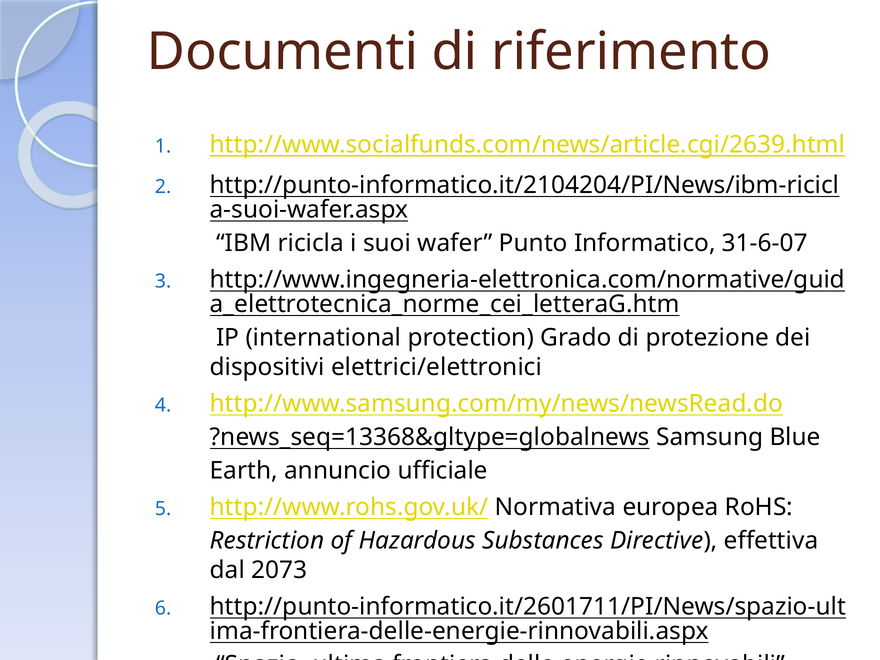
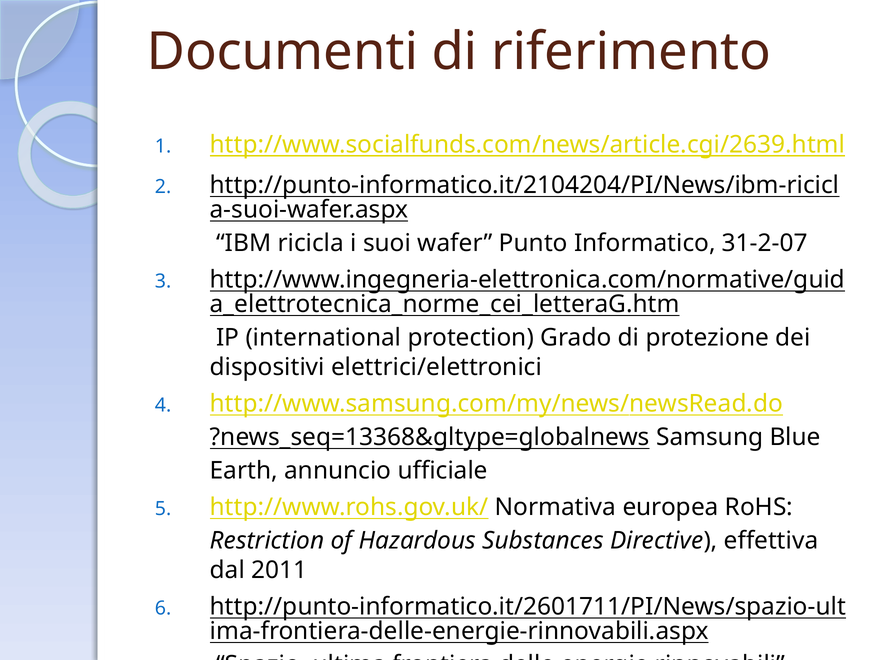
31-6-07: 31-6-07 -> 31-2-07
2073: 2073 -> 2011
